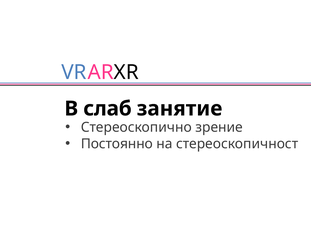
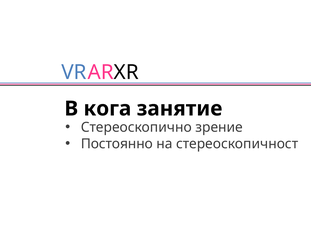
слаб: слаб -> кога
